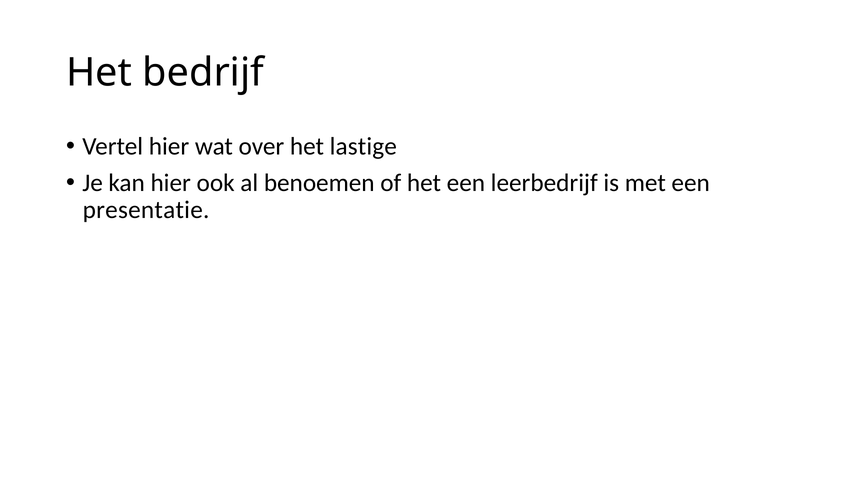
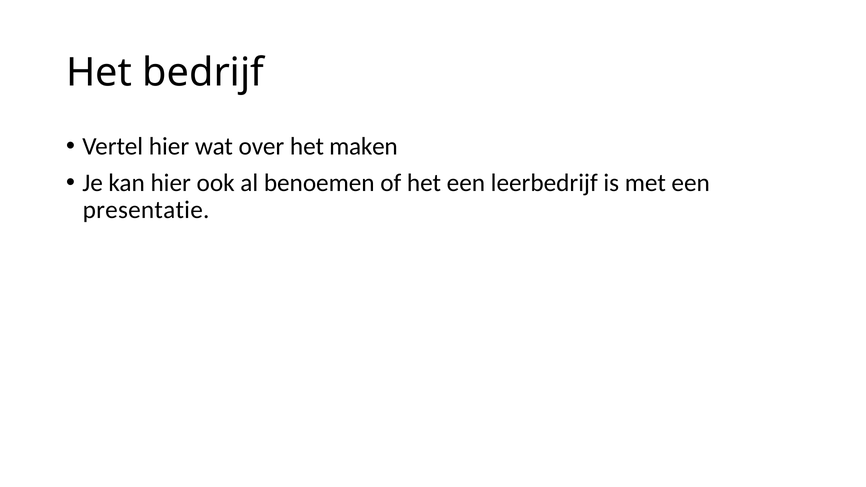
lastige: lastige -> maken
